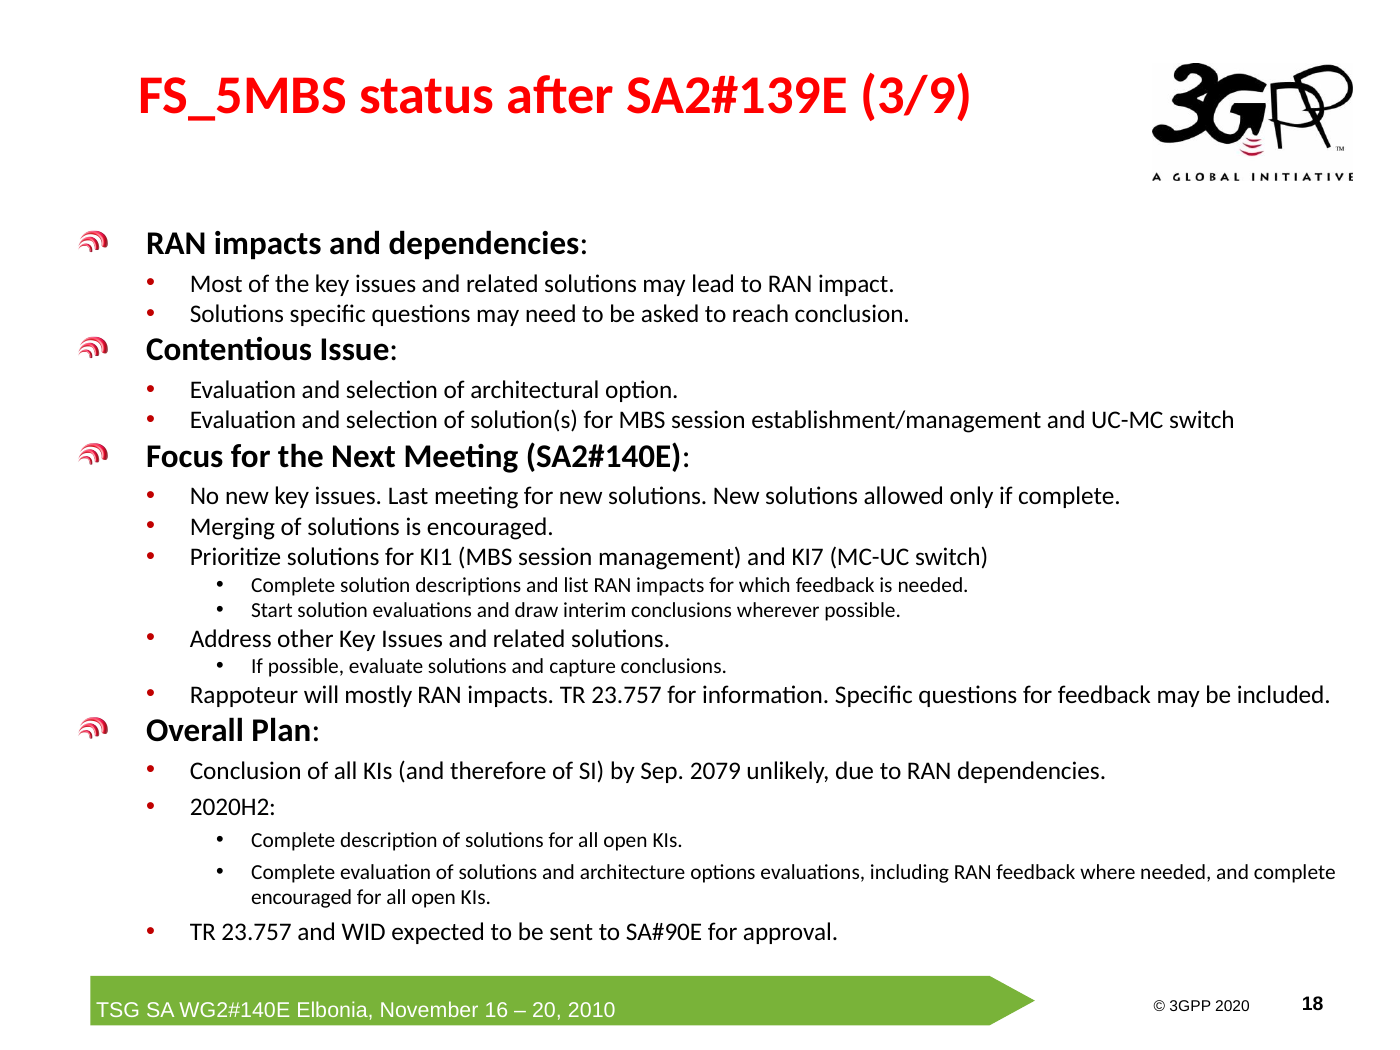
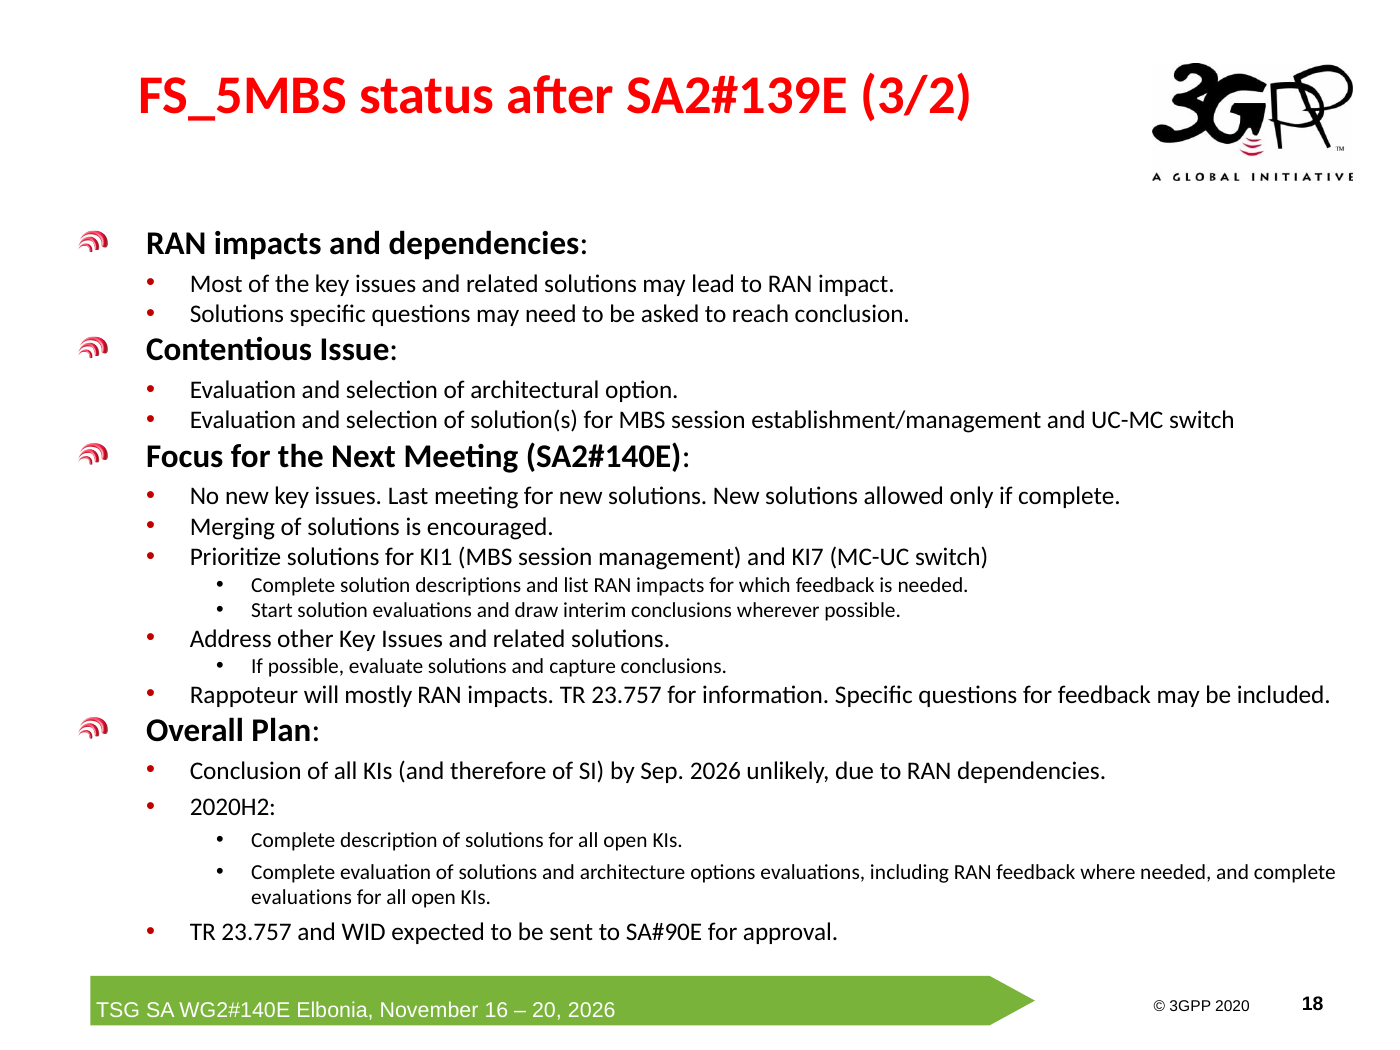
3/9: 3/9 -> 3/2
Sep 2079: 2079 -> 2026
encouraged at (302, 898): encouraged -> evaluations
2010 at (592, 1011): 2010 -> 2026
